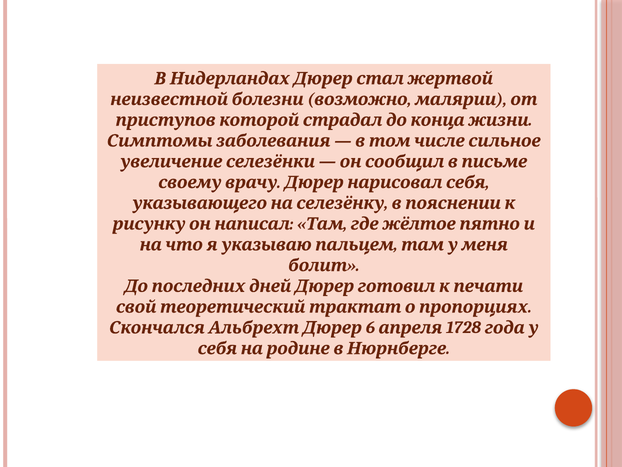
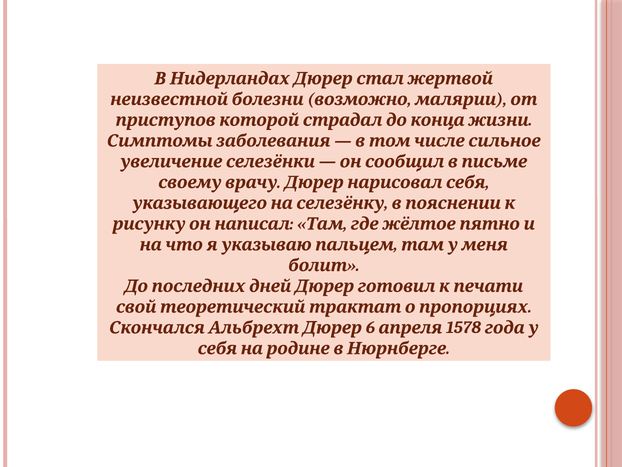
1728: 1728 -> 1578
